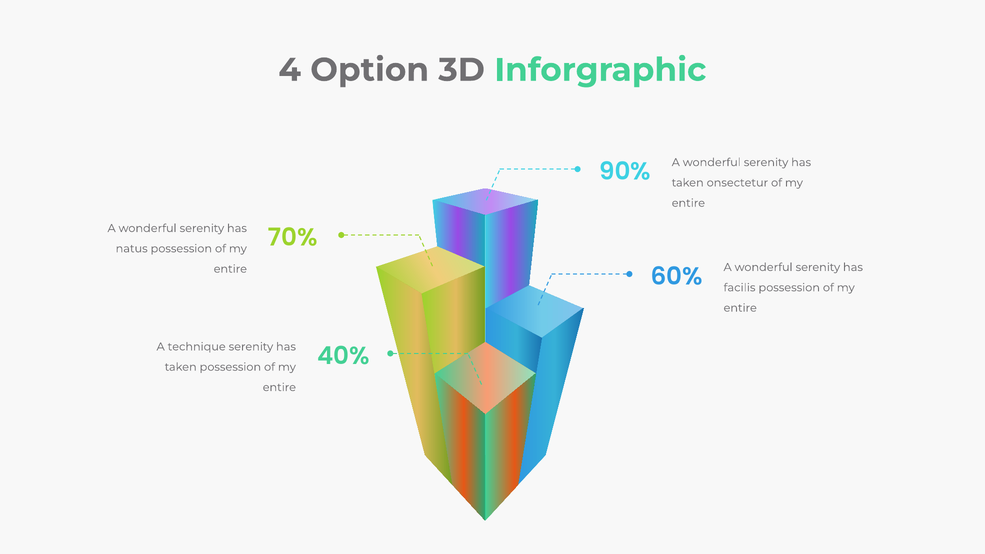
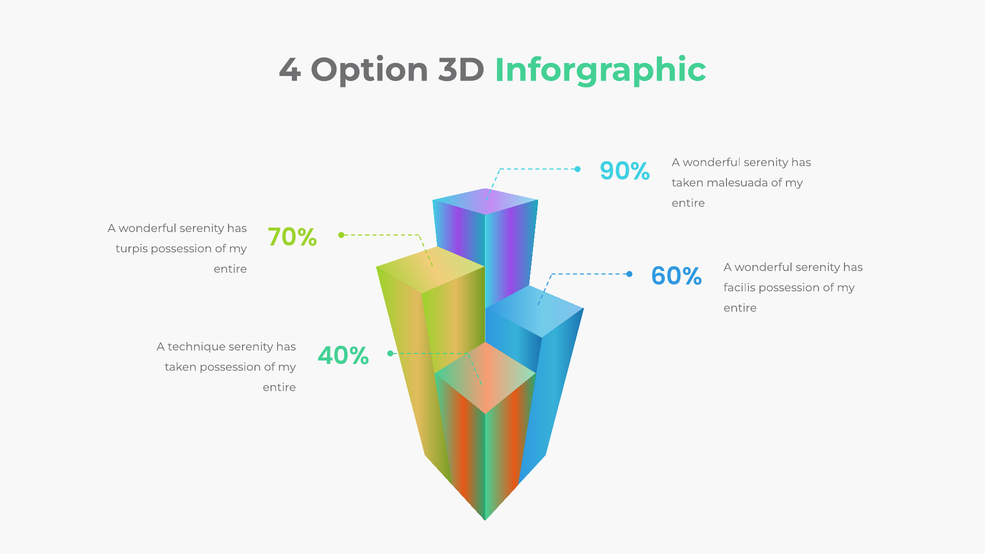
onsectetur: onsectetur -> malesuada
natus: natus -> turpis
